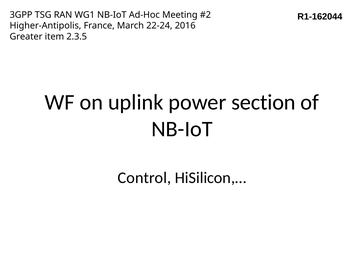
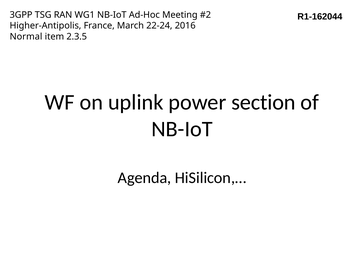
Greater: Greater -> Normal
Control: Control -> Agenda
